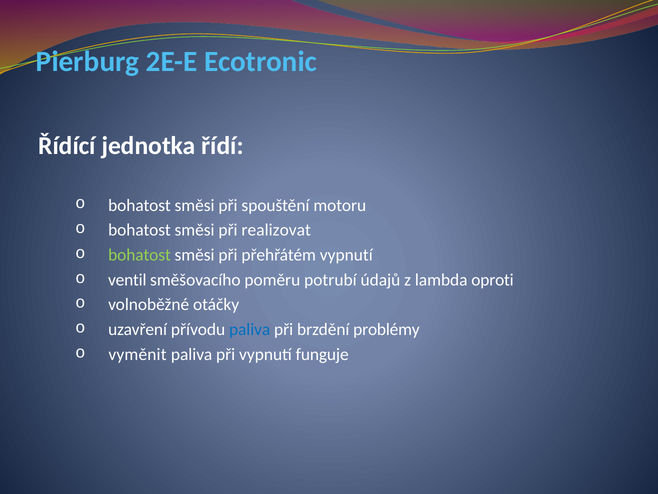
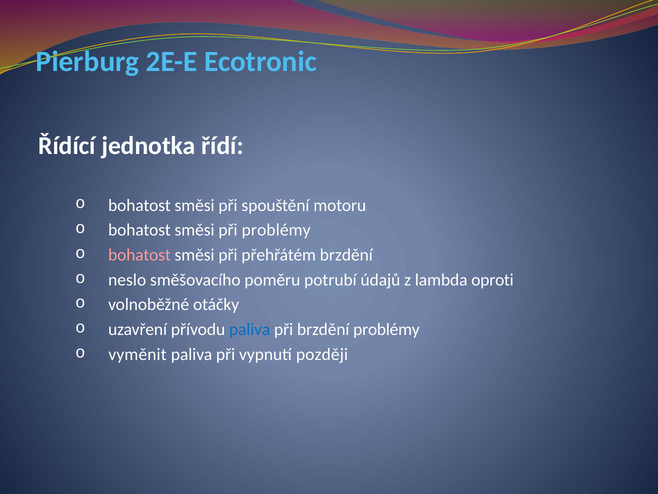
při realizovat: realizovat -> problémy
bohatost at (139, 255) colour: light green -> pink
přehřátém vypnutí: vypnutí -> brzdění
ventil: ventil -> neslo
funguje: funguje -> později
